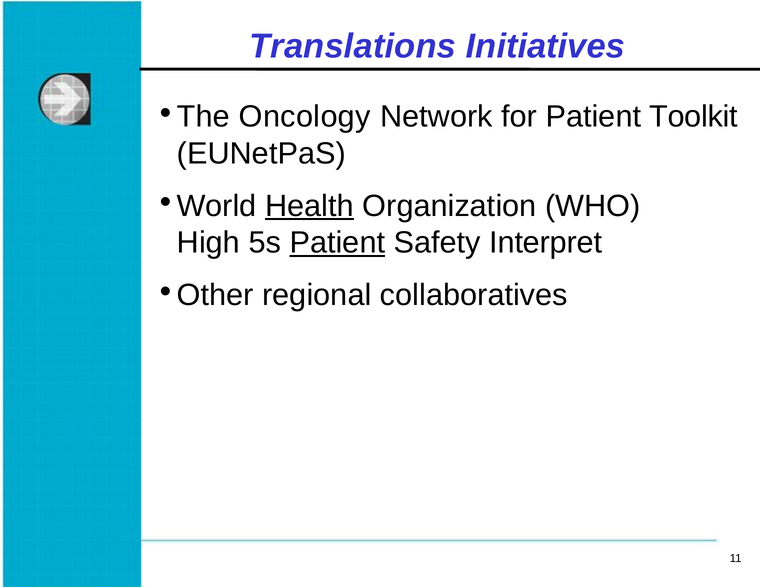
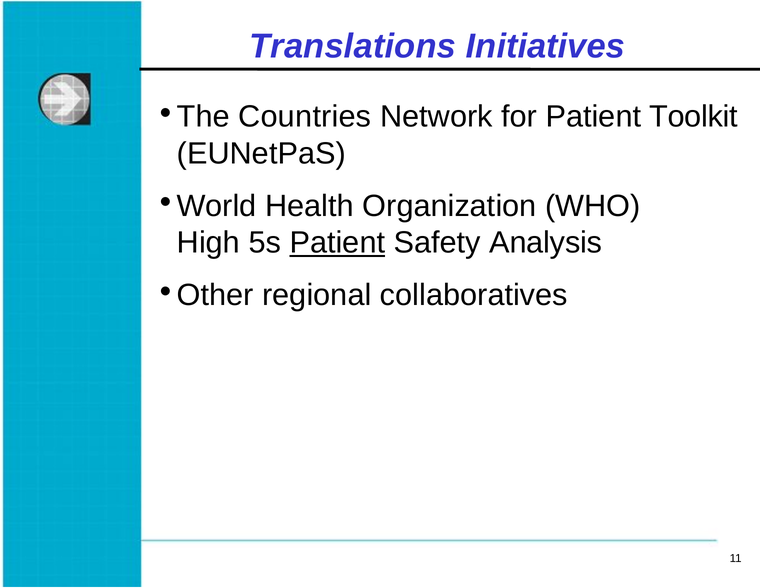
Oncology: Oncology -> Countries
Health underline: present -> none
Interpret: Interpret -> Analysis
